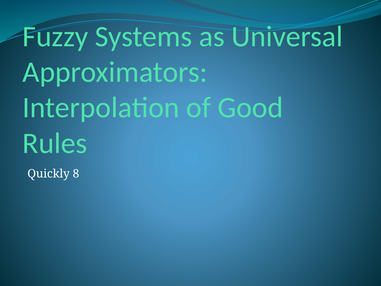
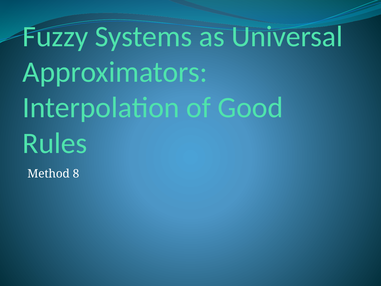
Quickly: Quickly -> Method
